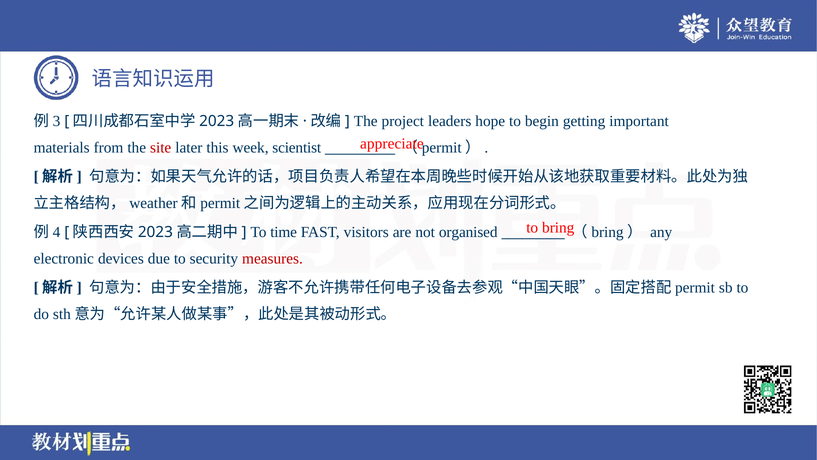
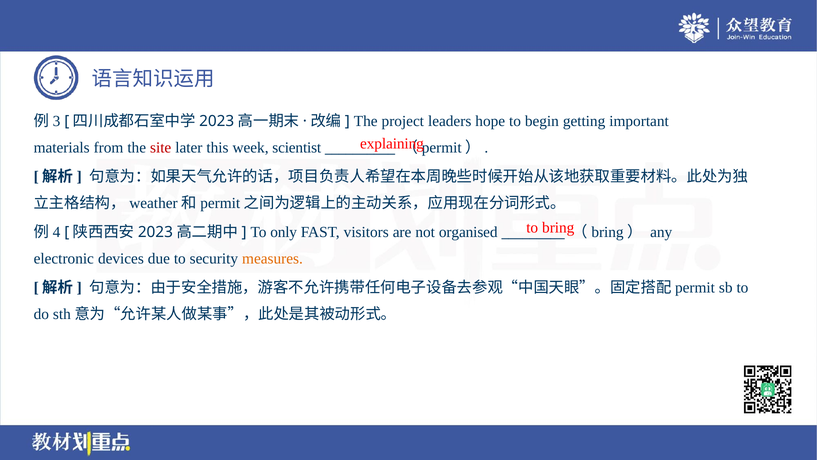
appreciate: appreciate -> explaining
time: time -> only
measures colour: red -> orange
